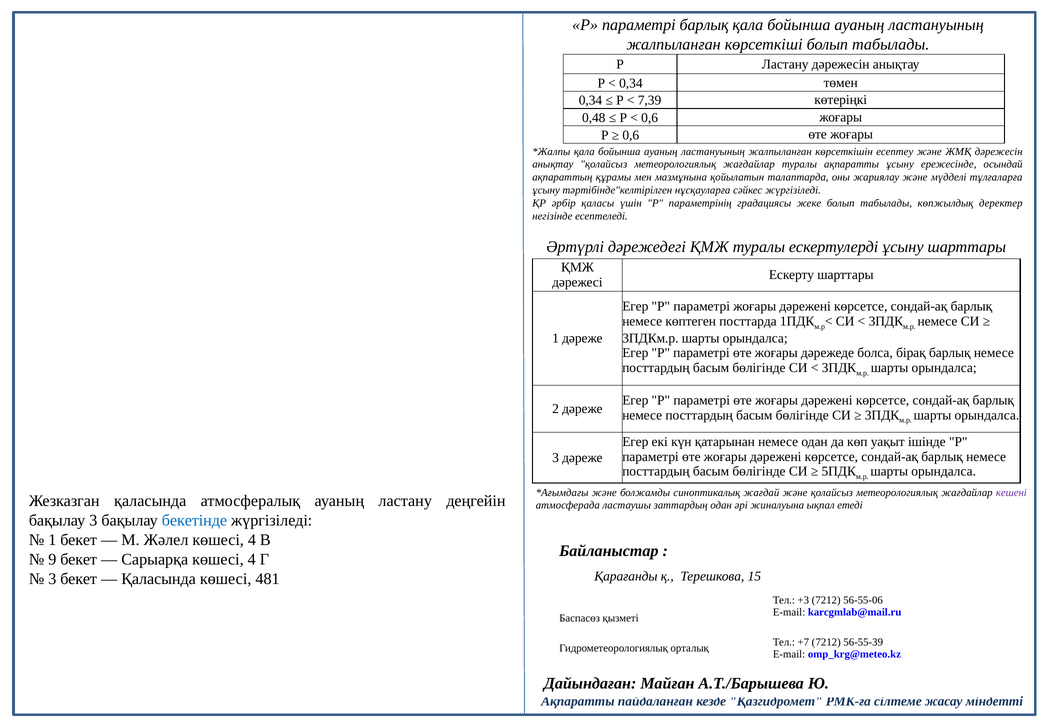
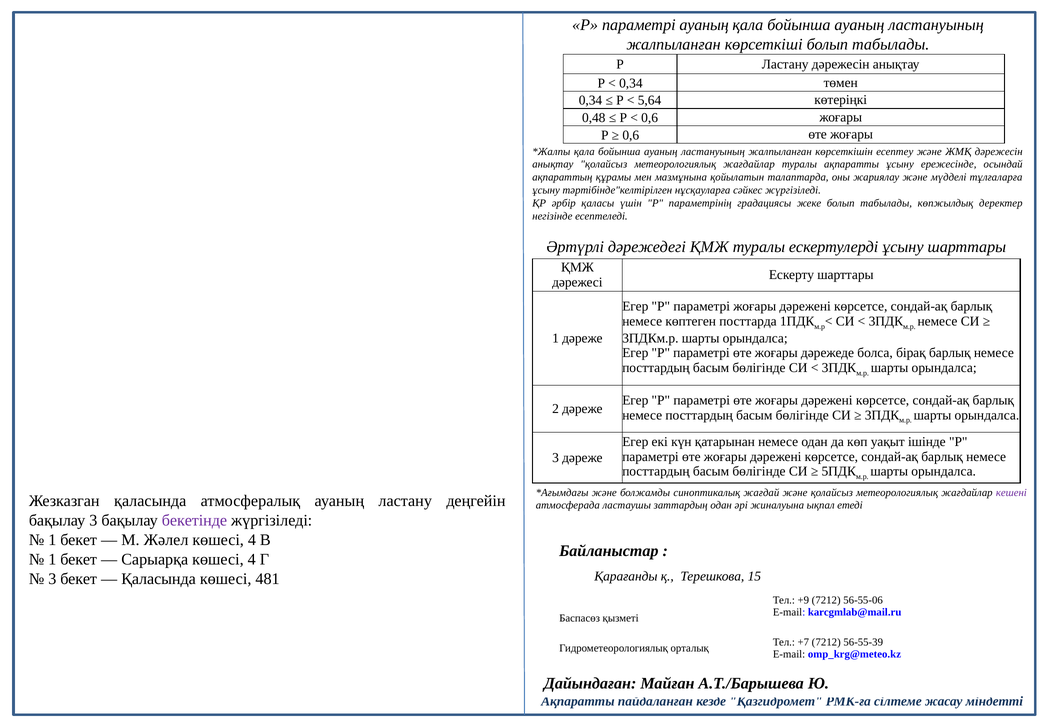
параметрі барлық: барлық -> ауаның
7,39: 7,39 -> 5,64
бекетінде colour: blue -> purple
9 at (52, 559): 9 -> 1
+3: +3 -> +9
